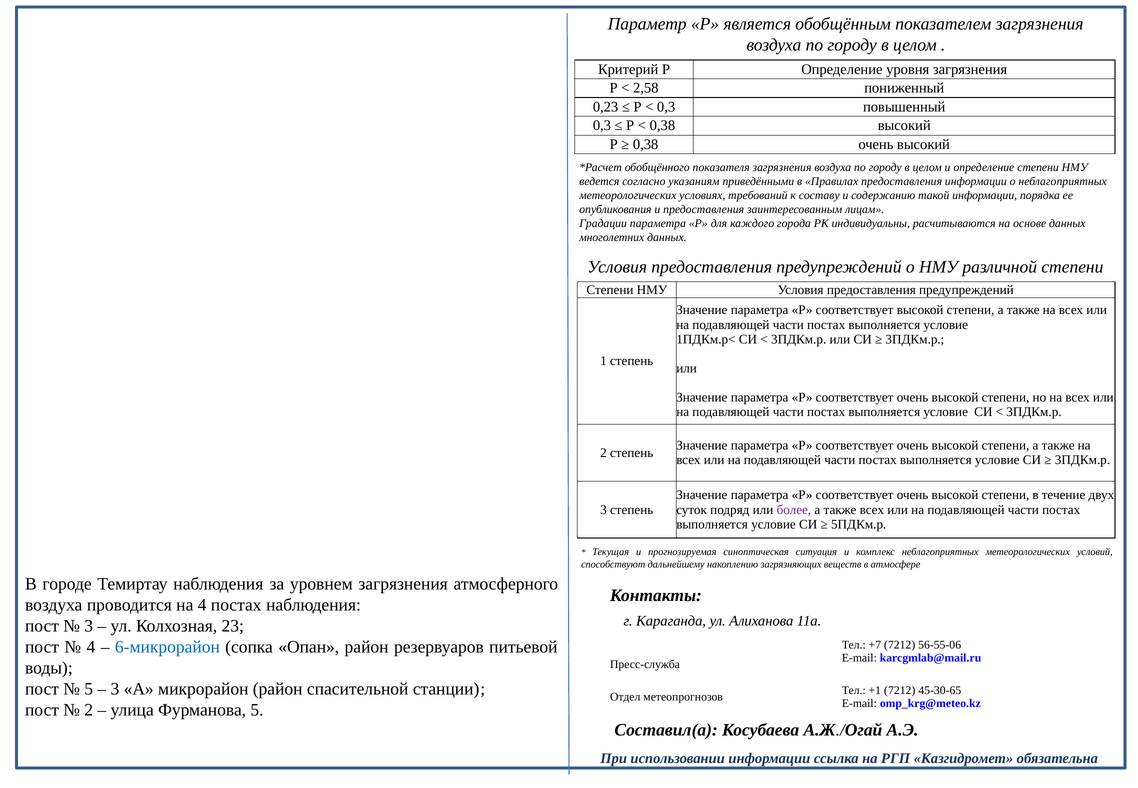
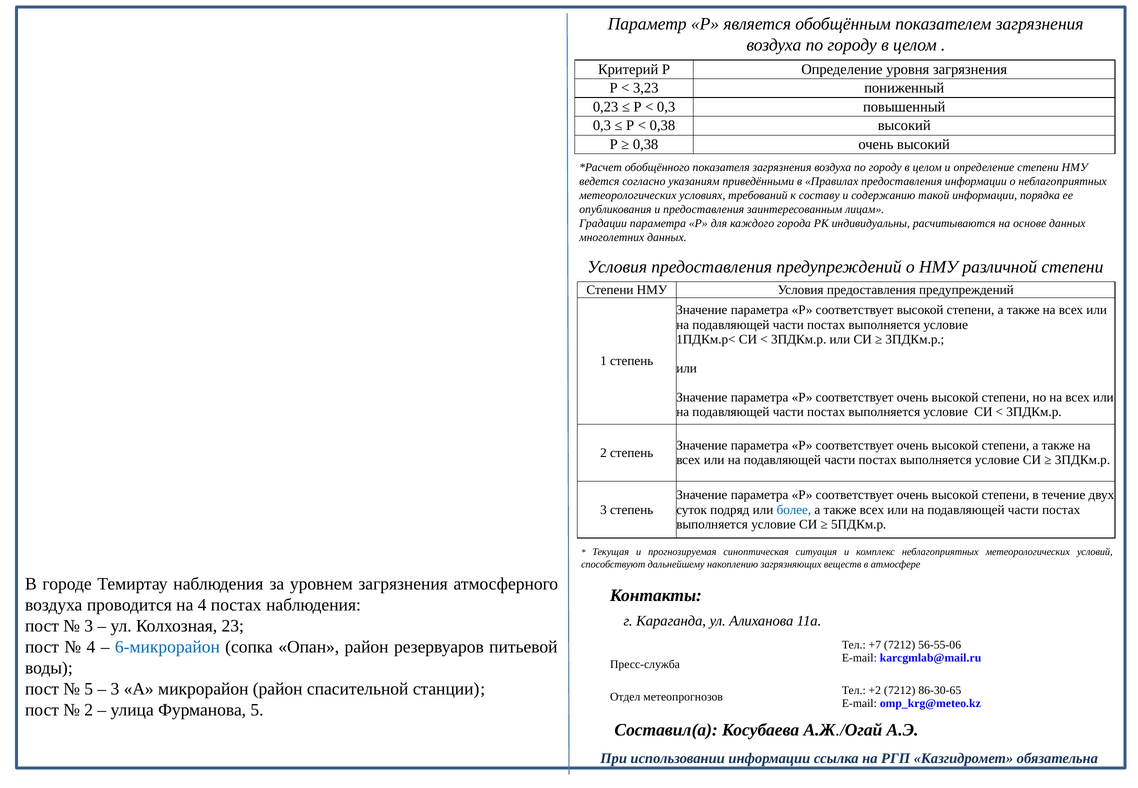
2,58: 2,58 -> 3,23
более colour: purple -> blue
+1: +1 -> +2
45-30-65: 45-30-65 -> 86-30-65
